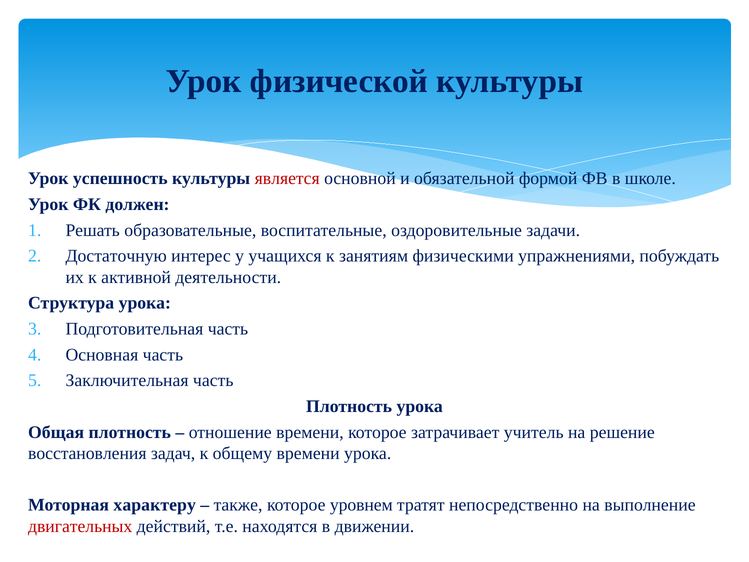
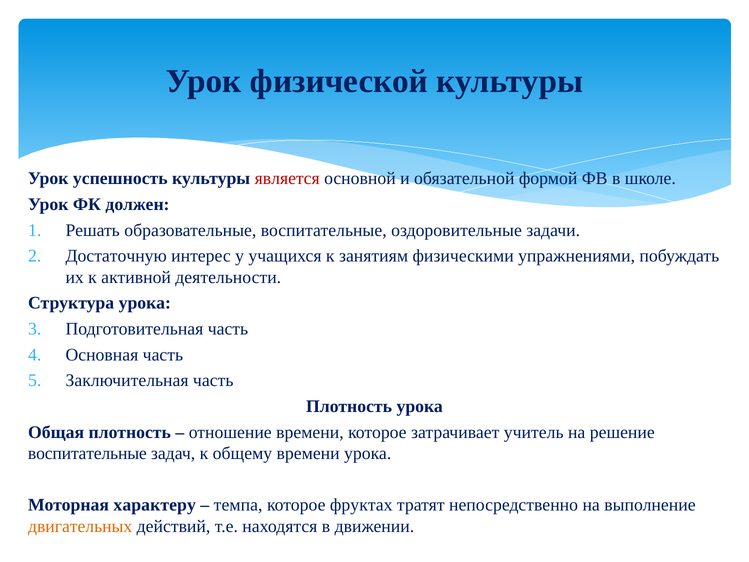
восстановления at (87, 453): восстановления -> воспитательные
также: также -> темпа
уровнем: уровнем -> фруктах
двигательных colour: red -> orange
